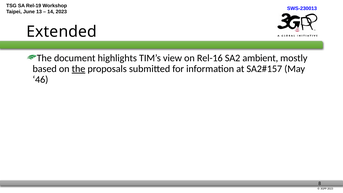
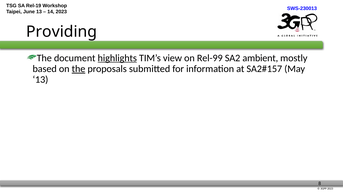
Extended: Extended -> Providing
highlights underline: none -> present
Rel-16: Rel-16 -> Rel-99
46 at (40, 80): 46 -> 13
